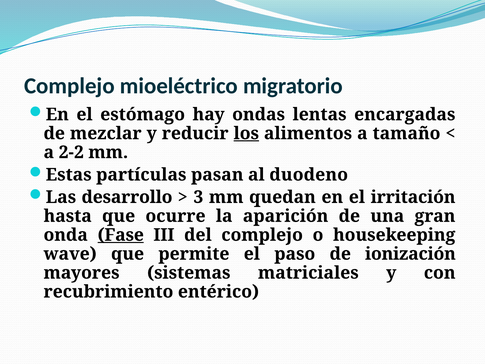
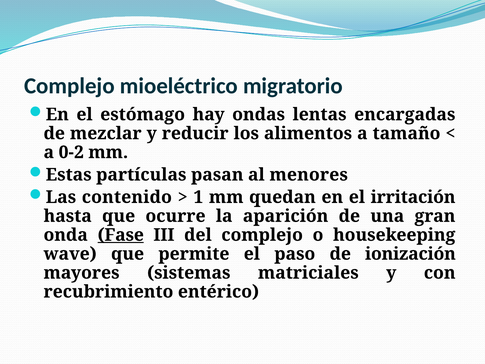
los underline: present -> none
2-2: 2-2 -> 0-2
duodeno: duodeno -> menores
desarrollo: desarrollo -> contenido
3: 3 -> 1
